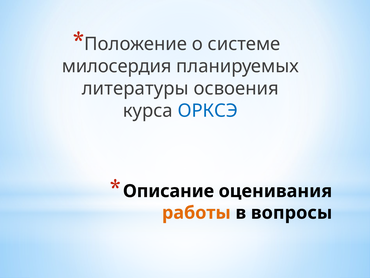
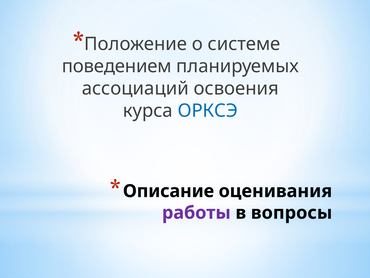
милосердия: милосердия -> поведением
литературы: литературы -> ассоциаций
работы colour: orange -> purple
